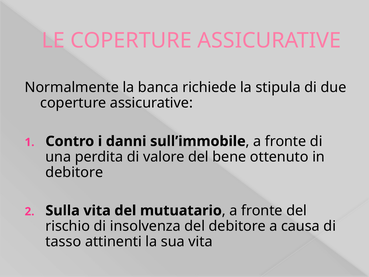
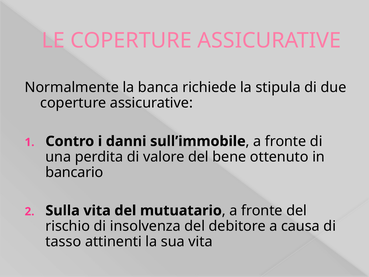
debitore at (74, 172): debitore -> bancario
